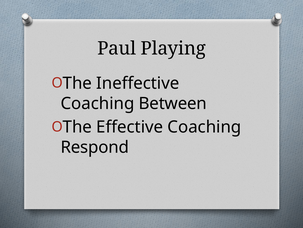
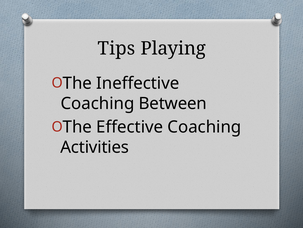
Paul: Paul -> Tips
Respond: Respond -> Activities
